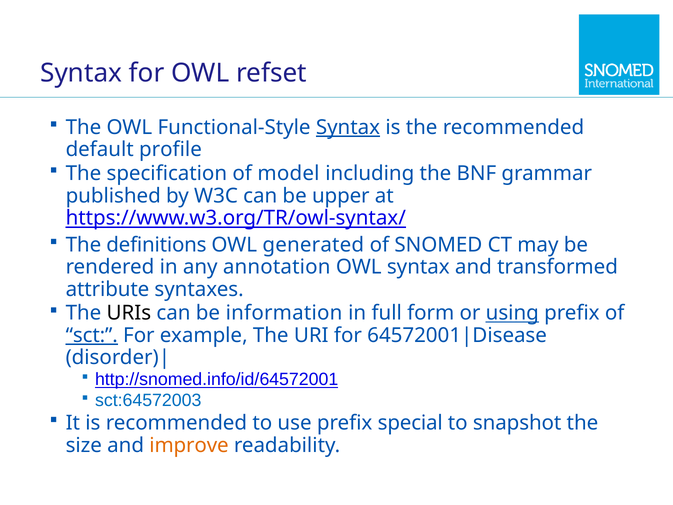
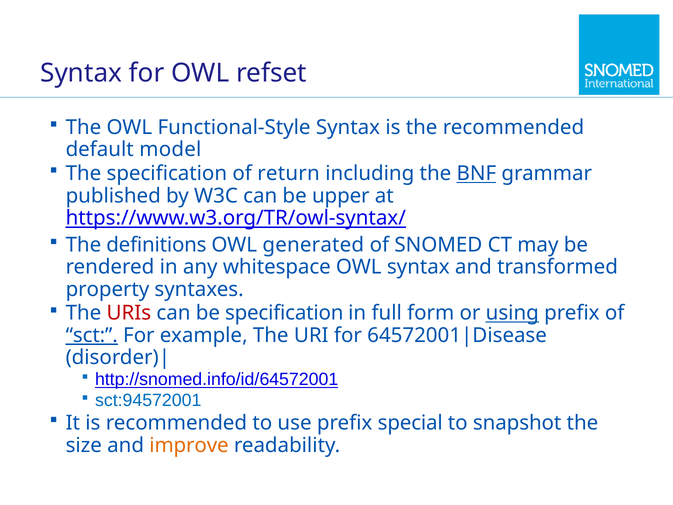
Syntax at (348, 127) underline: present -> none
profile: profile -> model
model: model -> return
BNF underline: none -> present
annotation: annotation -> whitespace
attribute: attribute -> property
URIs colour: black -> red
be information: information -> specification
sct:64572003: sct:64572003 -> sct:94572001
